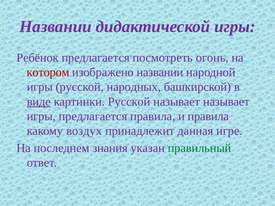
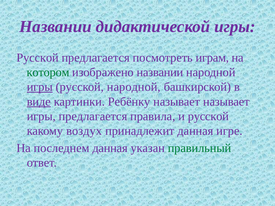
Ребёнок at (38, 58): Ребёнок -> Русской
огонь: огонь -> играм
котором colour: red -> green
игры at (40, 87) underline: none -> present
русской народных: народных -> народной
картинки Русской: Русской -> Ребёнку
и правила: правила -> русской
последнем знания: знания -> данная
